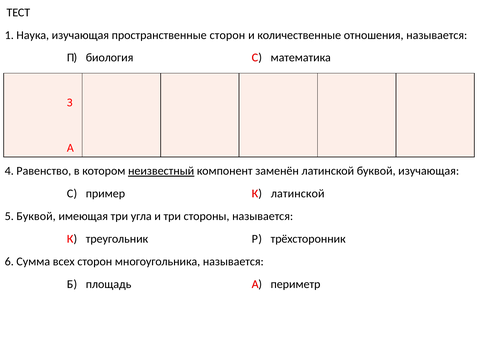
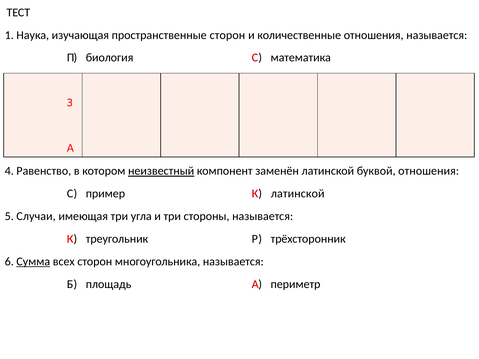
буквой изучающая: изучающая -> отношения
5 Буквой: Буквой -> Случаи
Сумма underline: none -> present
